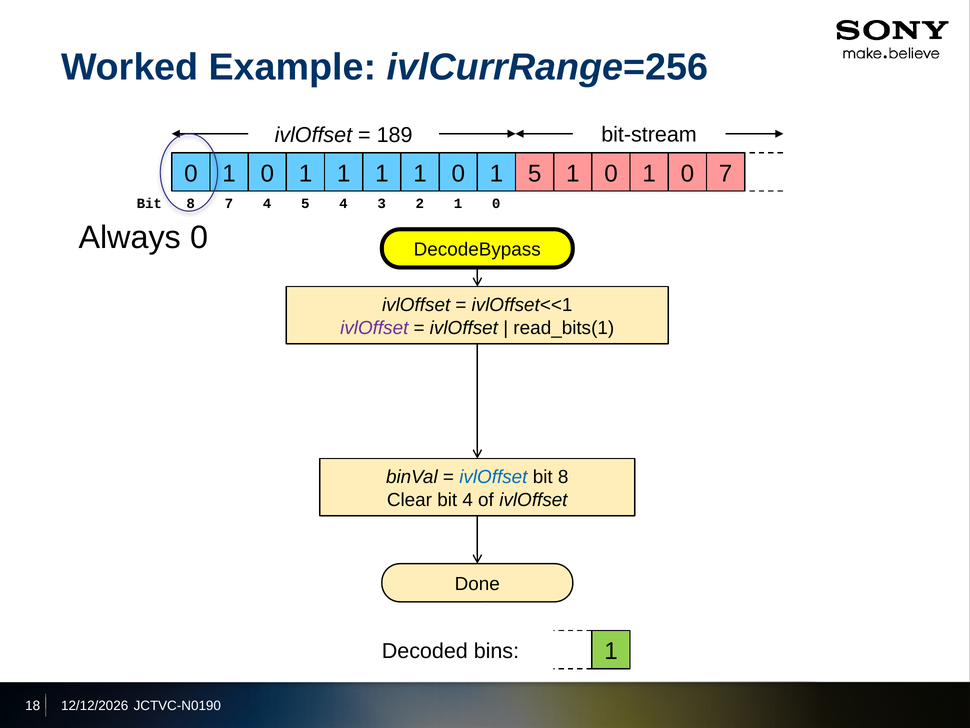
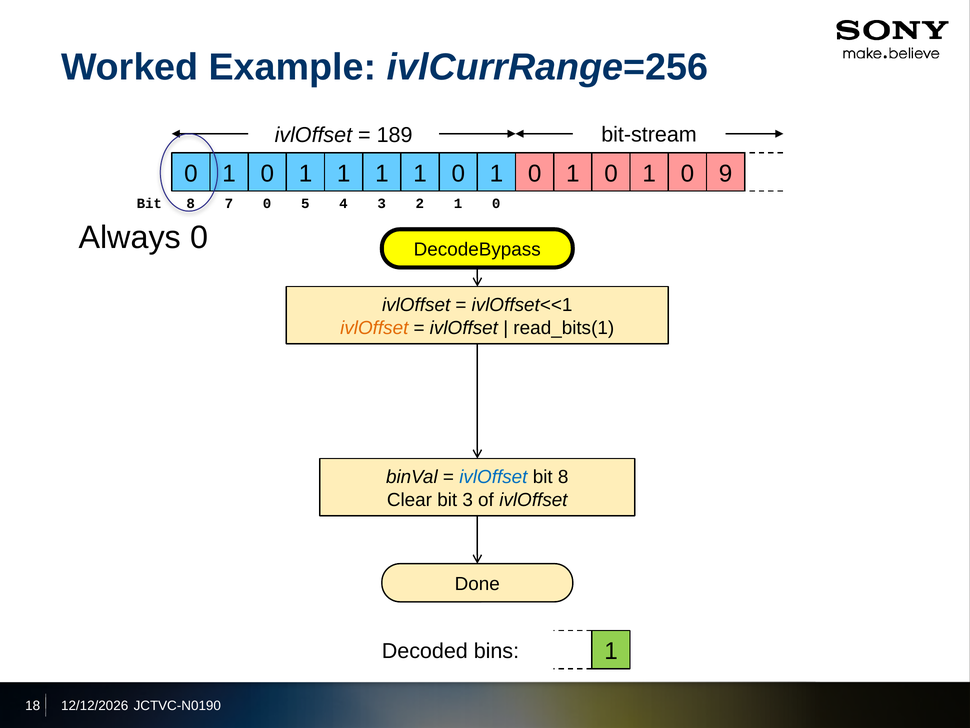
5 at (535, 174): 5 -> 0
0 7: 7 -> 9
7 4: 4 -> 0
ivlOffset at (374, 328) colour: purple -> orange
bit 4: 4 -> 3
